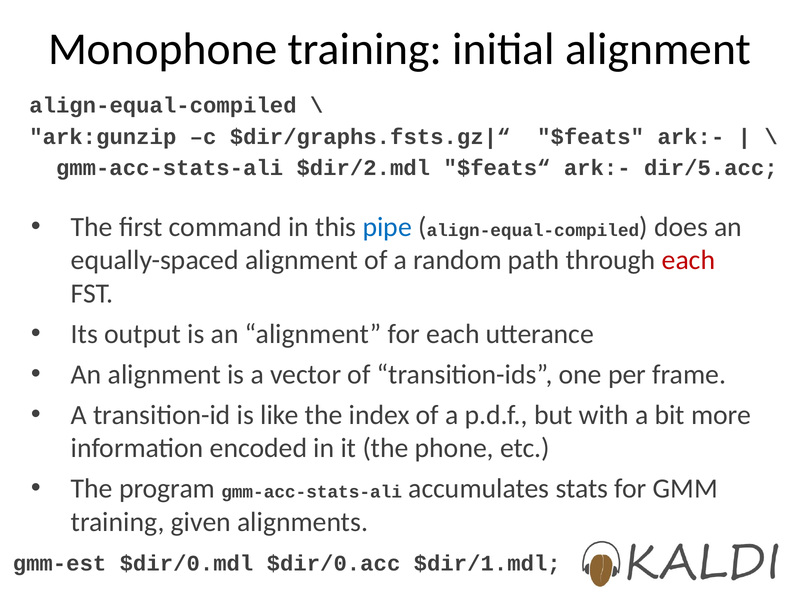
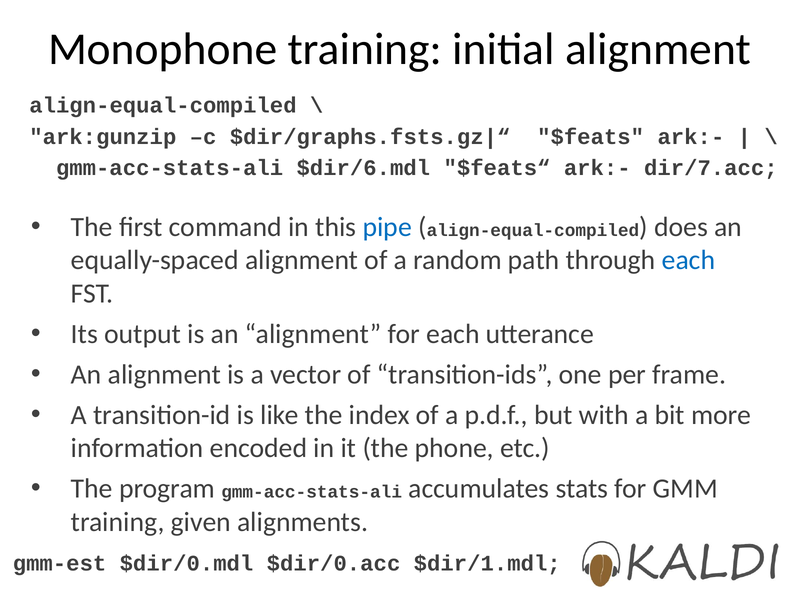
$dir/2.mdl: $dir/2.mdl -> $dir/6.mdl
dir/5.acc: dir/5.acc -> dir/7.acc
each at (688, 260) colour: red -> blue
